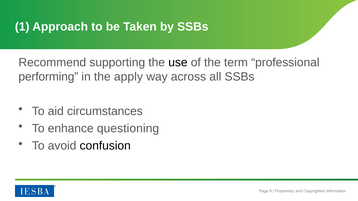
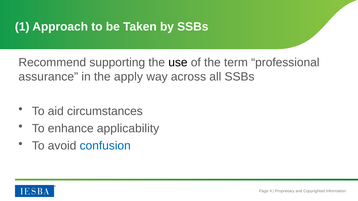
performing: performing -> assurance
questioning: questioning -> applicability
confusion colour: black -> blue
